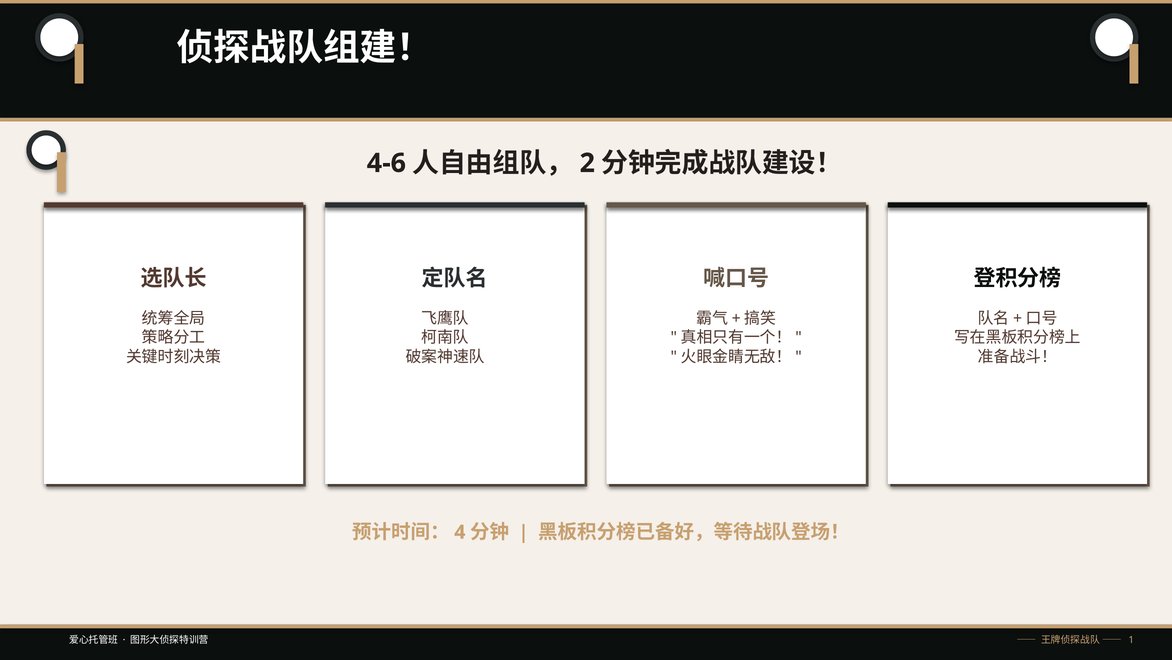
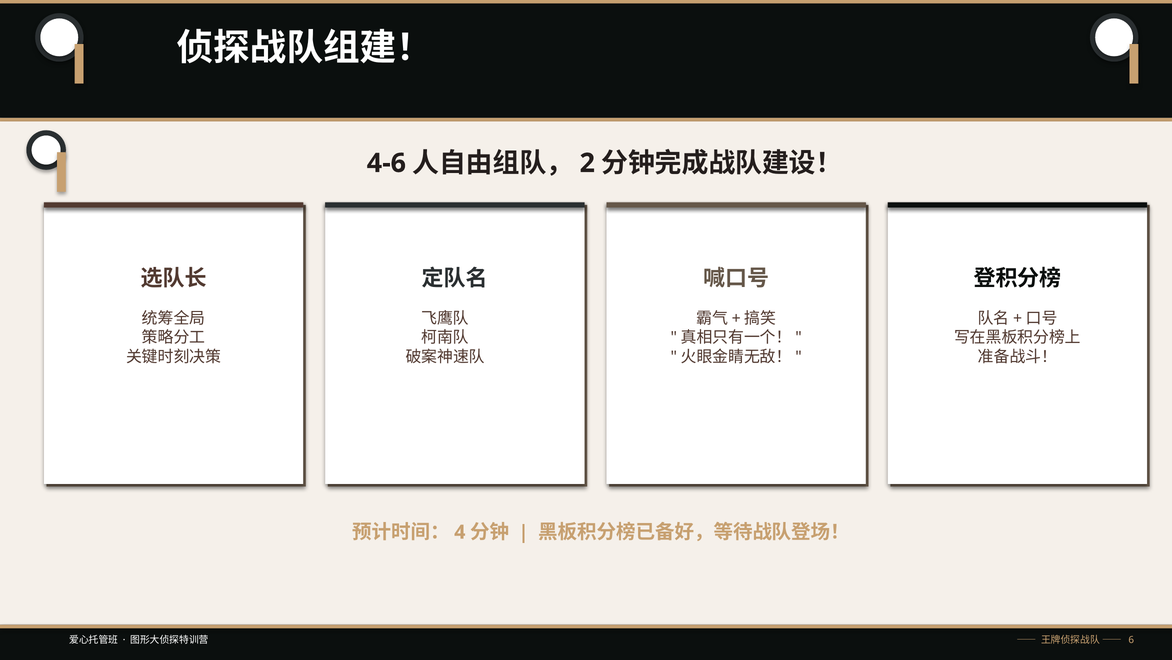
1: 1 -> 6
